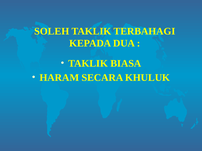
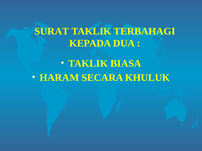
SOLEH: SOLEH -> SURAT
